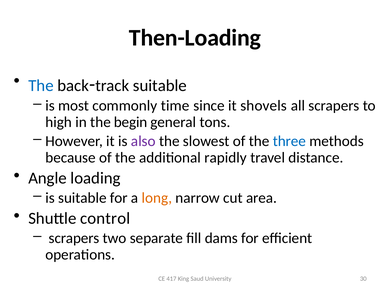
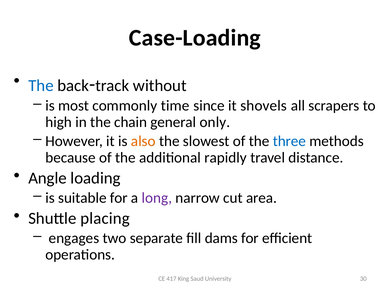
Then-Loading: Then-Loading -> Case-Loading
suitable at (160, 86): suitable -> without
begin: begin -> chain
tons: tons -> only
also colour: purple -> orange
long colour: orange -> purple
control: control -> placing
scrapers at (74, 239): scrapers -> engages
